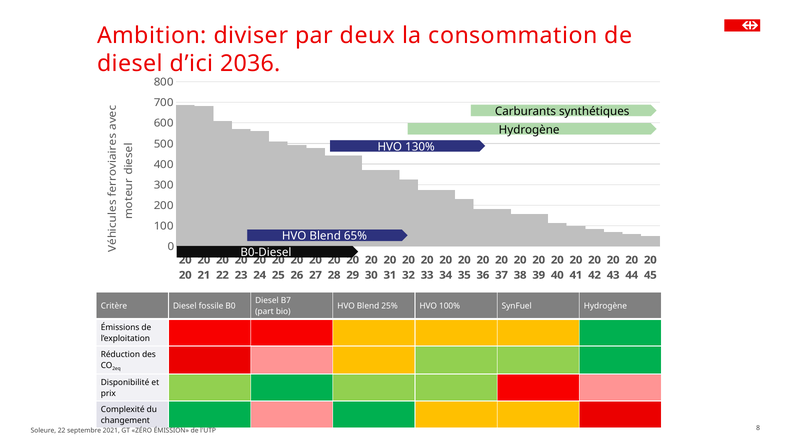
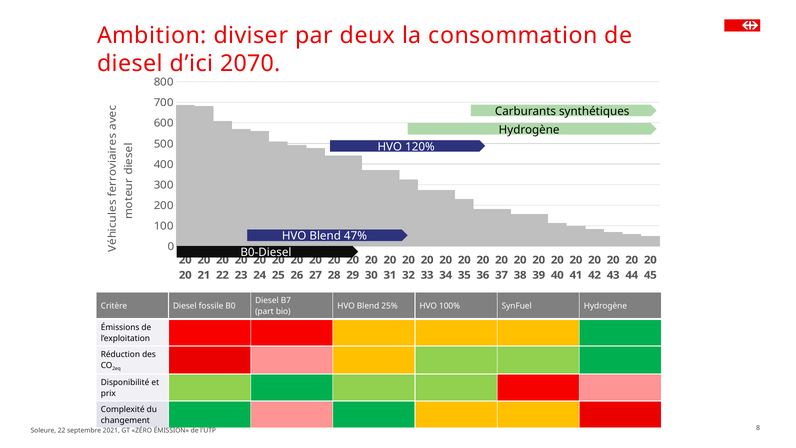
2036: 2036 -> 2070
130%: 130% -> 120%
65%: 65% -> 47%
